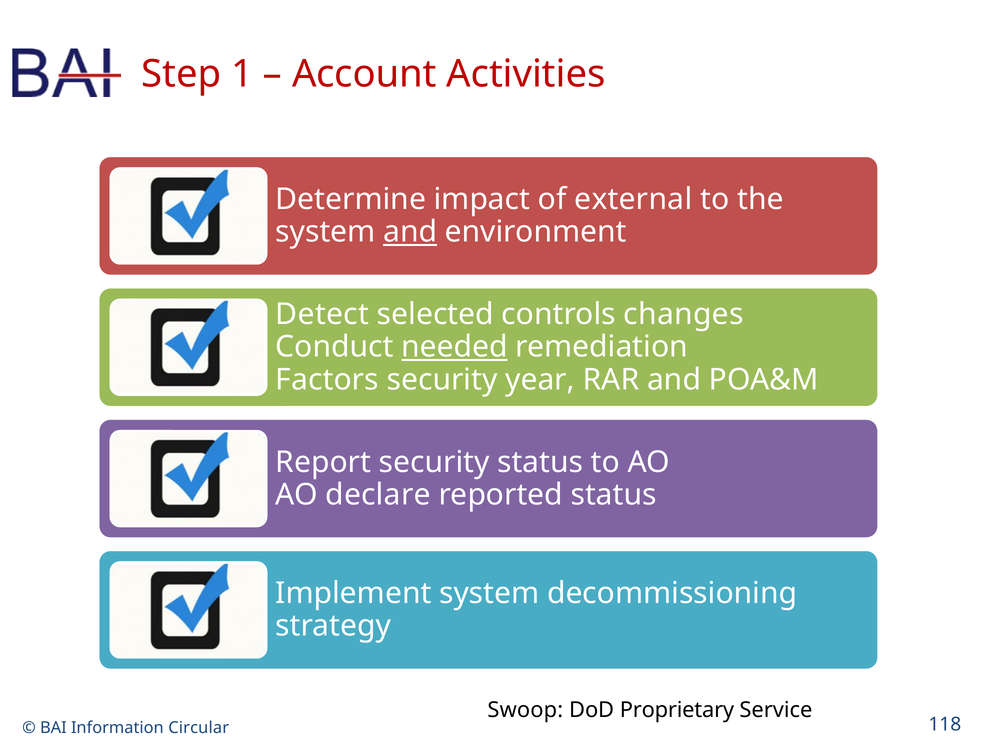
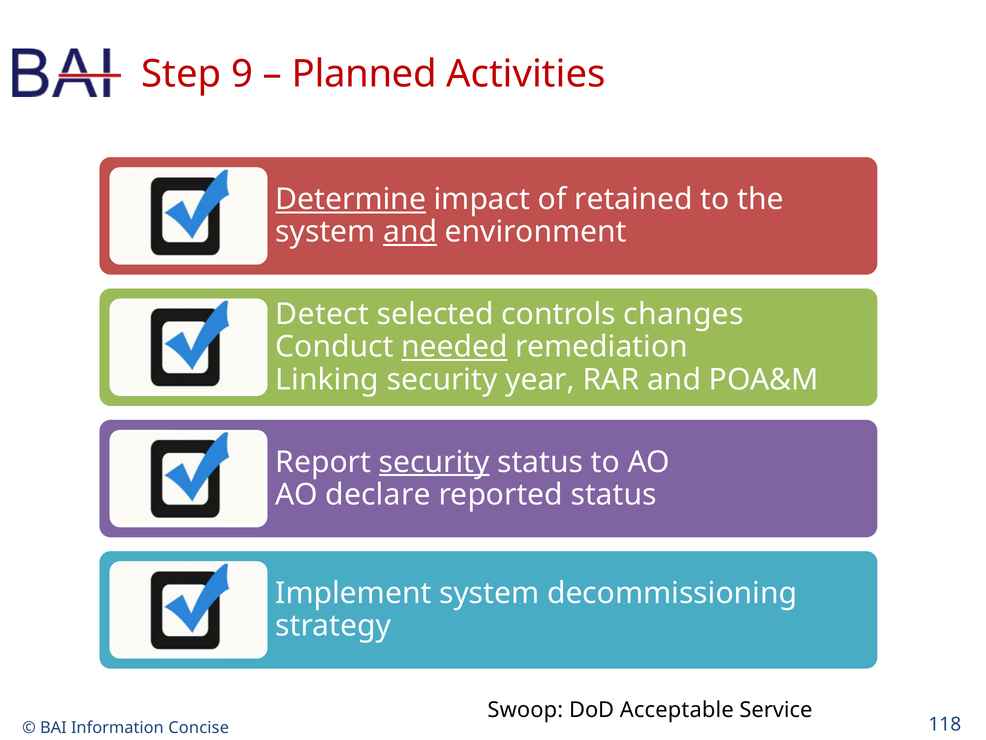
1: 1 -> 9
Account: Account -> Planned
Determine underline: none -> present
external: external -> retained
Factors: Factors -> Linking
security at (434, 462) underline: none -> present
Proprietary: Proprietary -> Acceptable
Circular: Circular -> Concise
